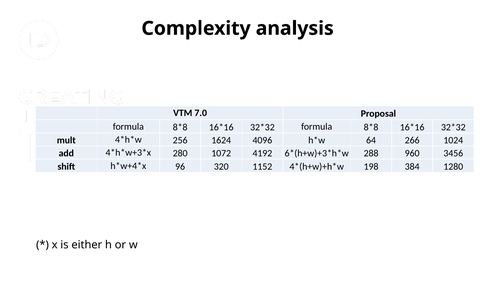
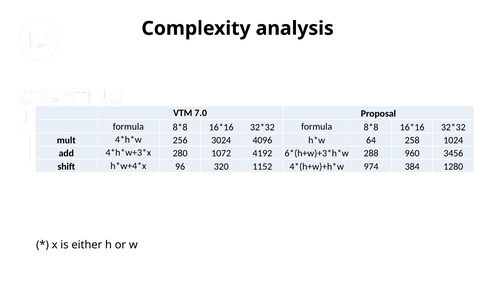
1624: 1624 -> 3024
266: 266 -> 258
198: 198 -> 974
